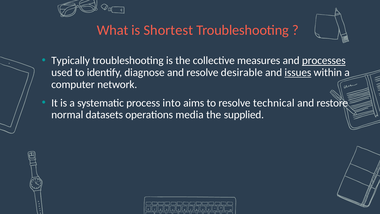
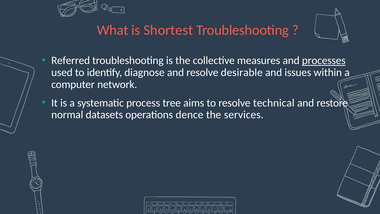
Typically: Typically -> Referred
issues underline: present -> none
into: into -> tree
media: media -> dence
supplied: supplied -> services
